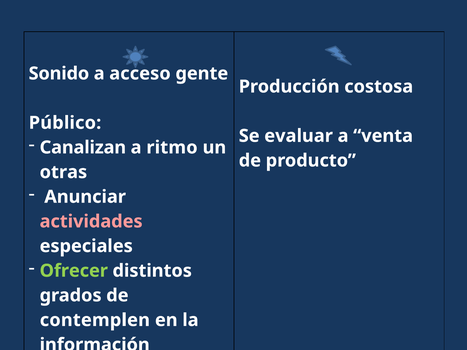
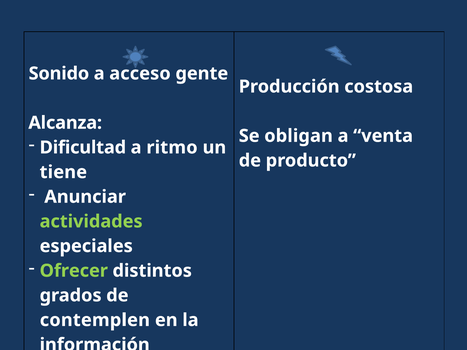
Público: Público -> Alcanza
evaluar: evaluar -> obligan
Canalizan: Canalizan -> Dificultad
otras: otras -> tiene
actividades colour: pink -> light green
